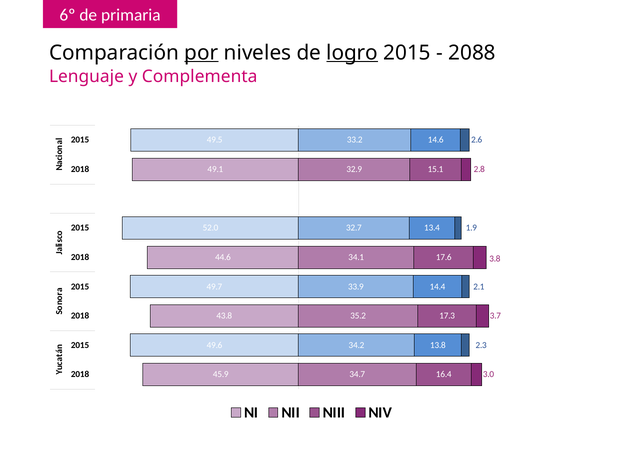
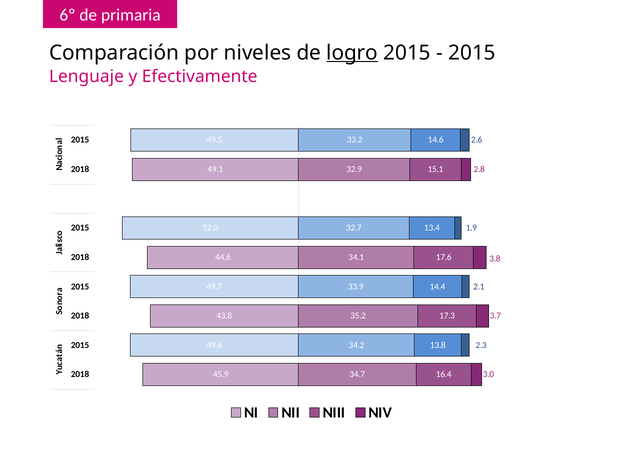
por underline: present -> none
2088 at (472, 53): 2088 -> 2015
Complementa: Complementa -> Efectivamente
